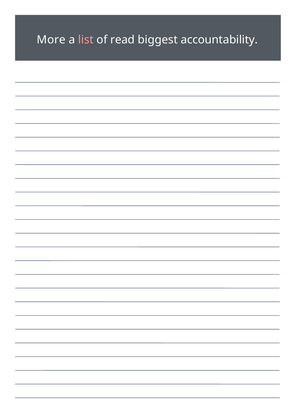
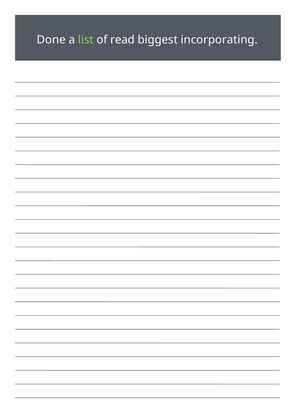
More: More -> Done
list colour: pink -> light green
accountability: accountability -> incorporating
